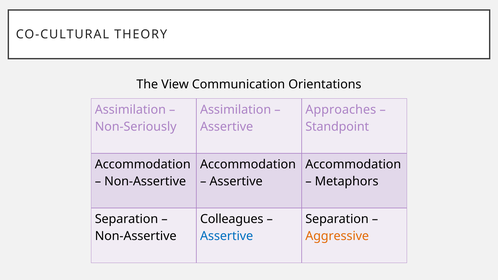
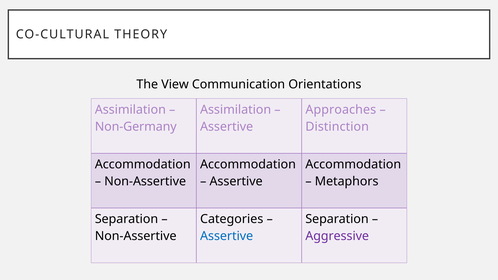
Non-Seriously: Non-Seriously -> Non-Germany
Standpoint: Standpoint -> Distinction
Colleagues: Colleagues -> Categories
Aggressive colour: orange -> purple
